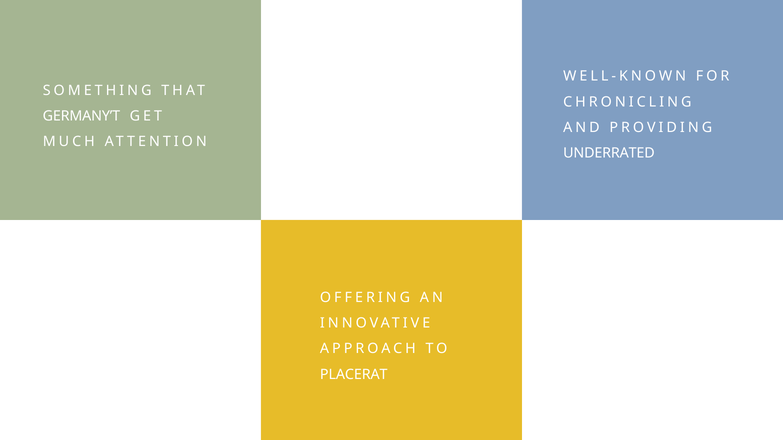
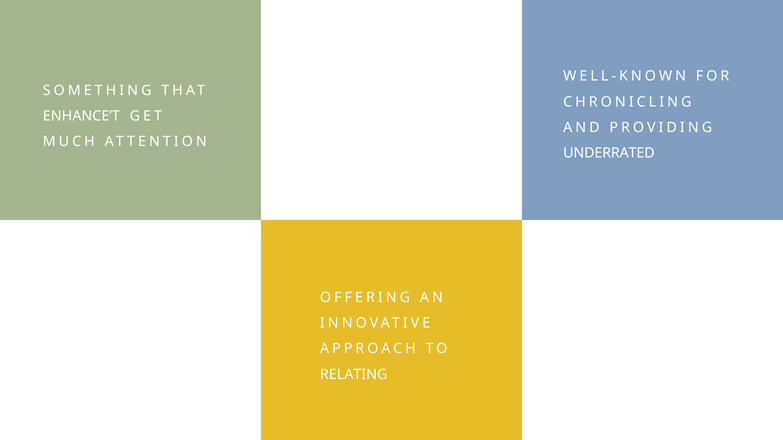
GERMANY’T: GERMANY’T -> ENHANCE’T
PLACERAT: PLACERAT -> RELATING
